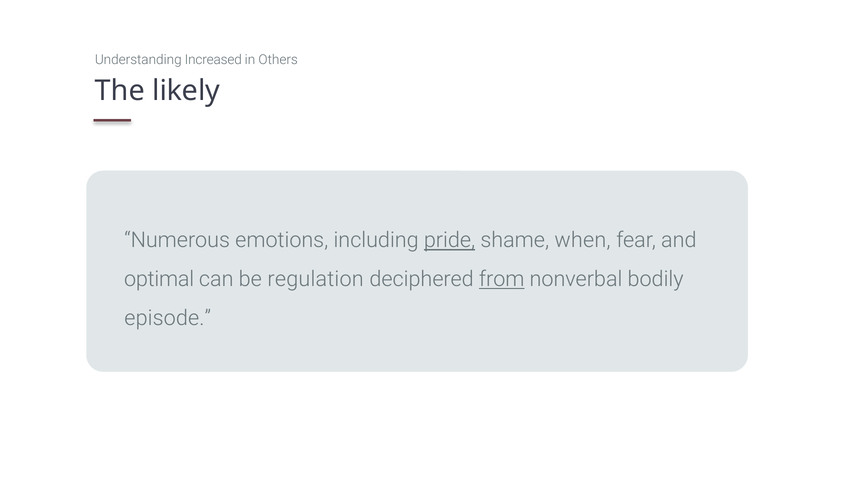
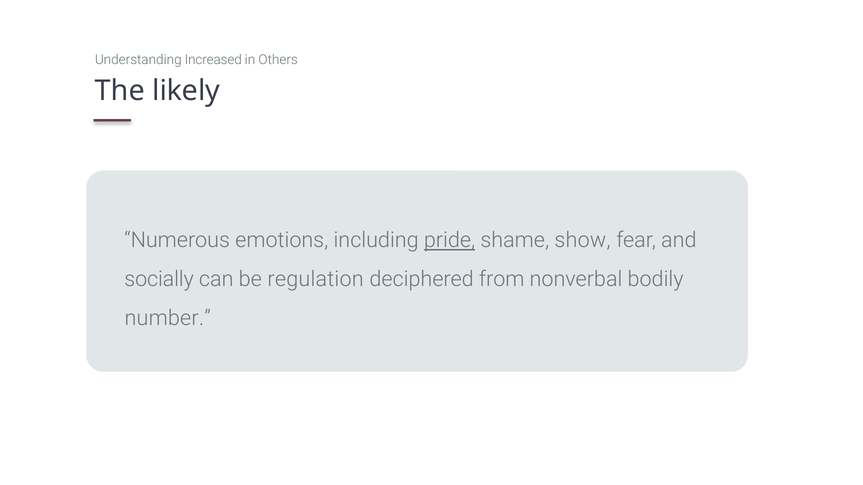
when: when -> show
optimal: optimal -> socially
from underline: present -> none
episode: episode -> number
